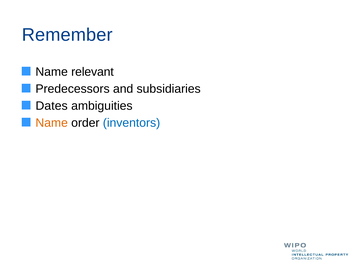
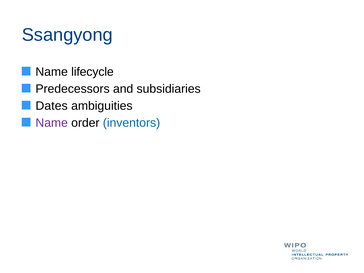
Remember: Remember -> Ssangyong
relevant: relevant -> lifecycle
Name at (52, 123) colour: orange -> purple
